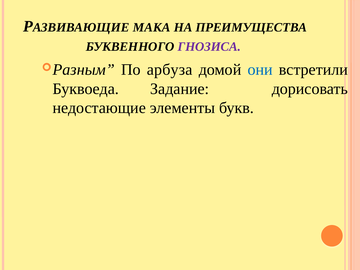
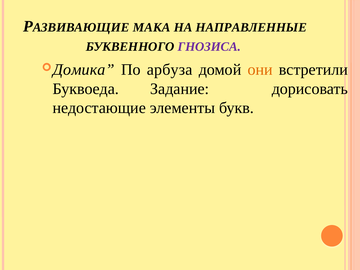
ПРЕИМУЩЕСТВА: ПРЕИМУЩЕСТВА -> НАПРАВЛЕННЫЕ
Разным: Разным -> Домика
они colour: blue -> orange
